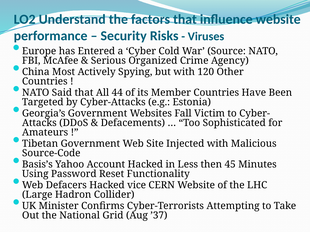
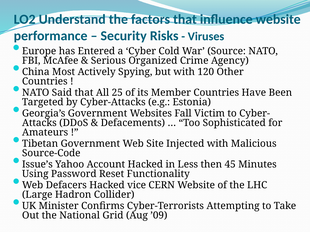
44: 44 -> 25
Basis’s: Basis’s -> Issue’s
’37: ’37 -> ’09
